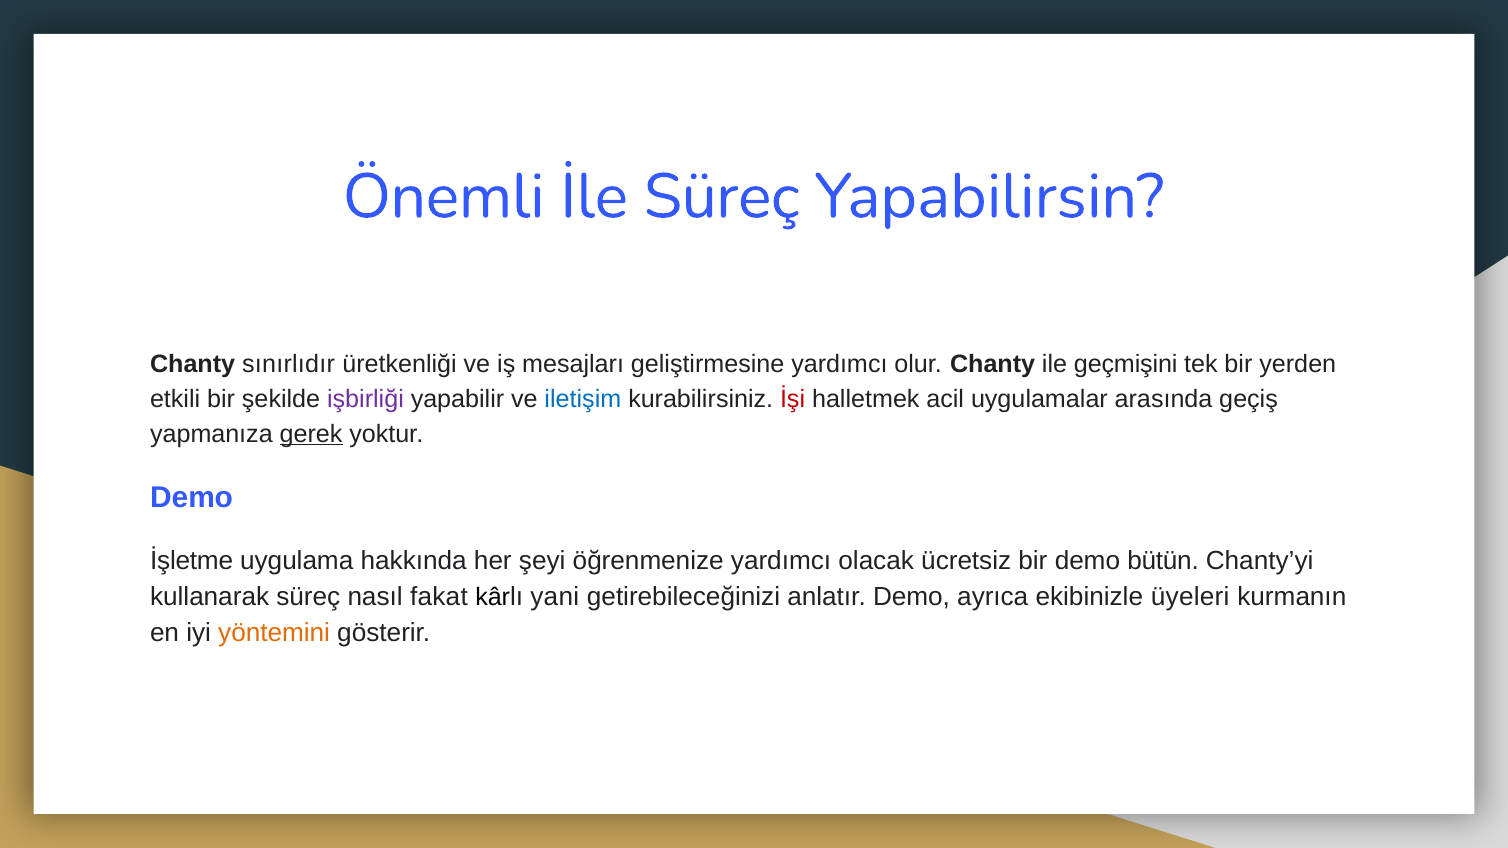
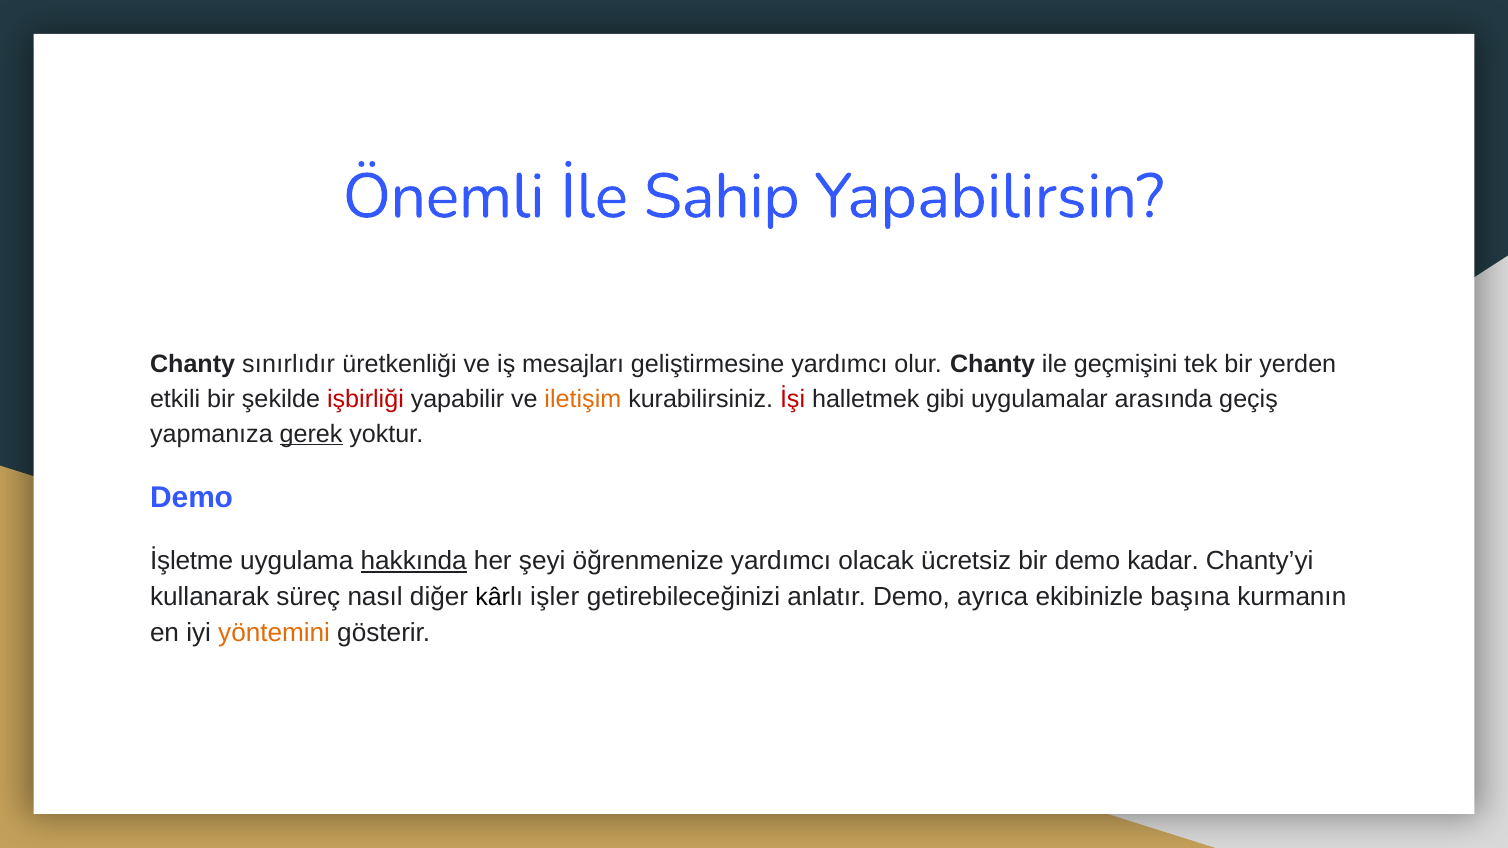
İle Süreç: Süreç -> Sahip
işbirliği colour: purple -> red
iletişim colour: blue -> orange
acil: acil -> gibi
hakkında underline: none -> present
bütün: bütün -> kadar
fakat: fakat -> diğer
yani: yani -> işler
üyeleri: üyeleri -> başına
